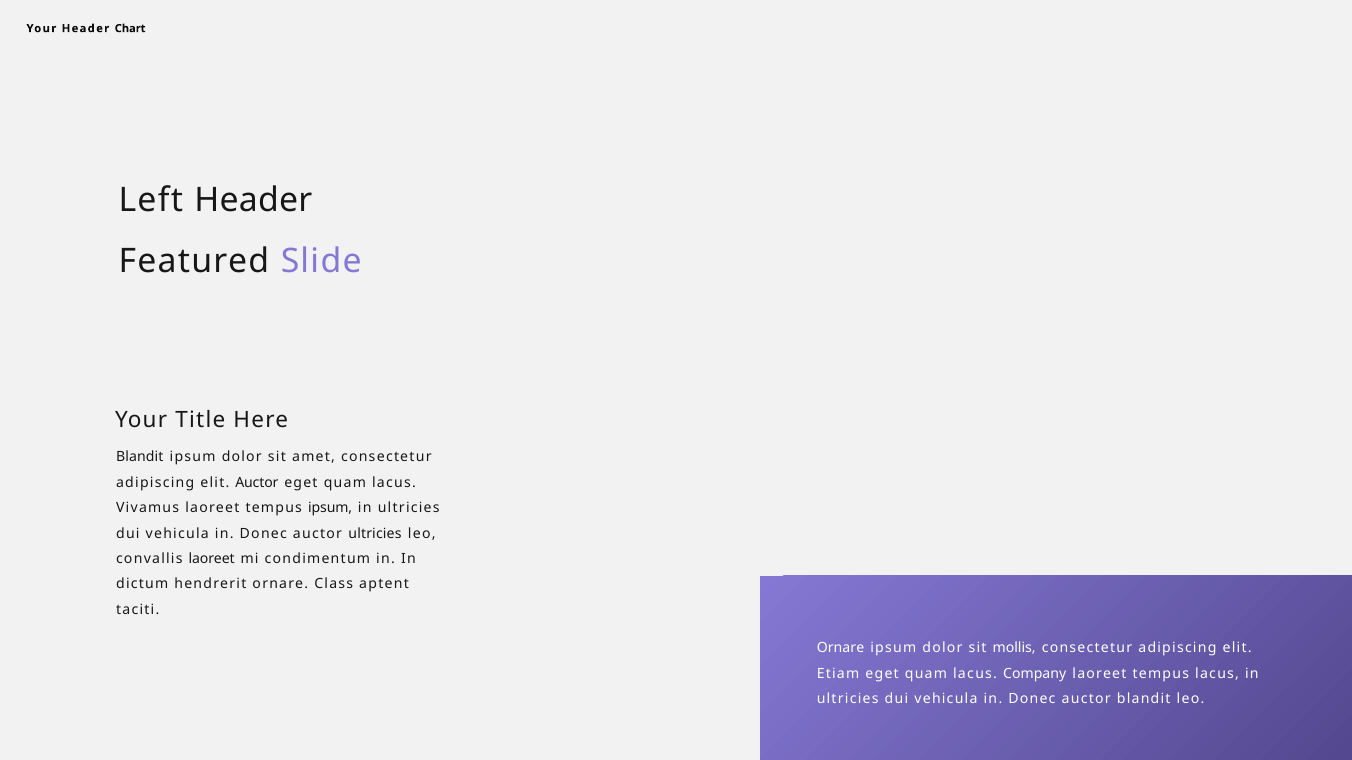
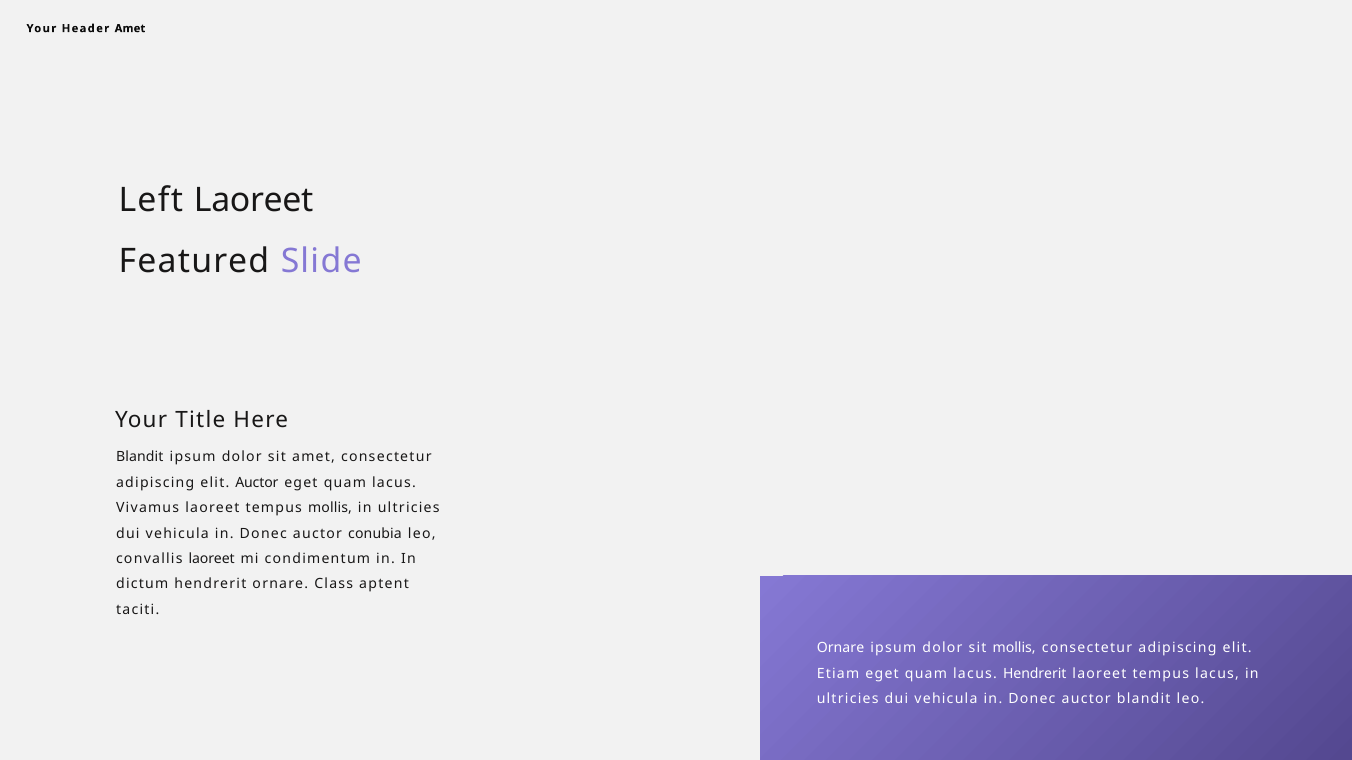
Header Chart: Chart -> Amet
Left Header: Header -> Laoreet
tempus ipsum: ipsum -> mollis
auctor ultricies: ultricies -> conubia
lacus Company: Company -> Hendrerit
